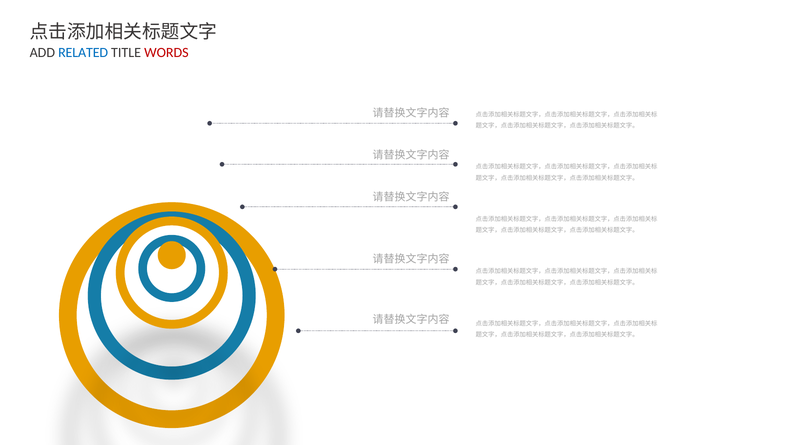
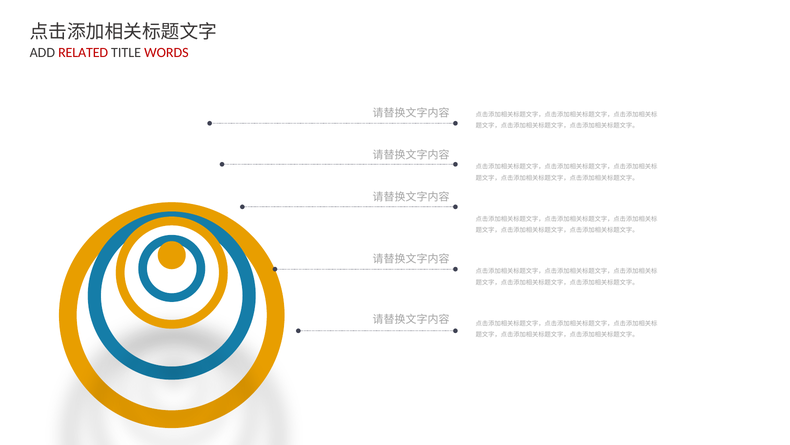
RELATED colour: blue -> red
